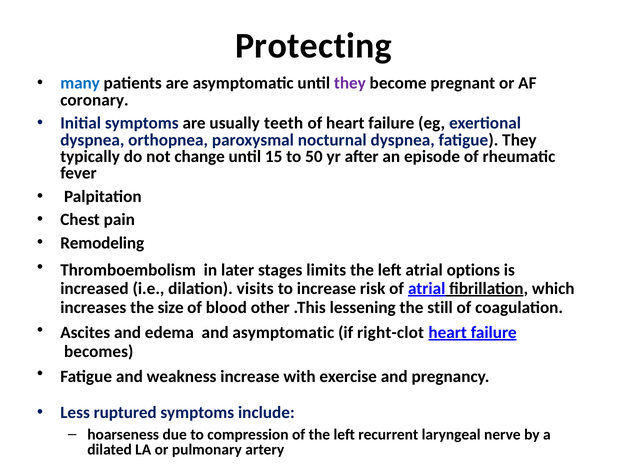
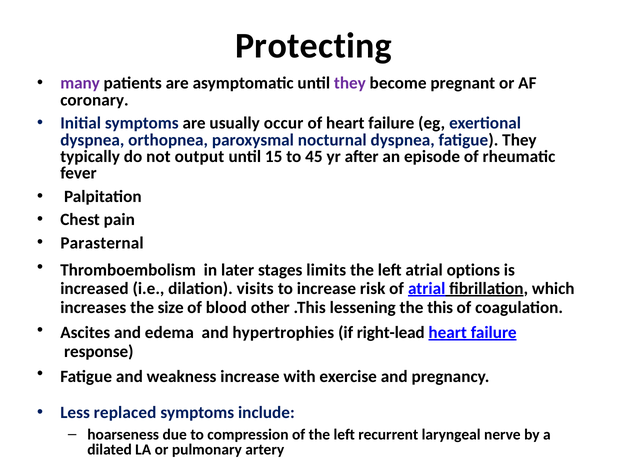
many colour: blue -> purple
teeth: teeth -> occur
change: change -> output
50: 50 -> 45
Remodeling: Remodeling -> Parasternal
still: still -> this
and asymptomatic: asymptomatic -> hypertrophies
right-clot: right-clot -> right-lead
becomes: becomes -> response
ruptured: ruptured -> replaced
